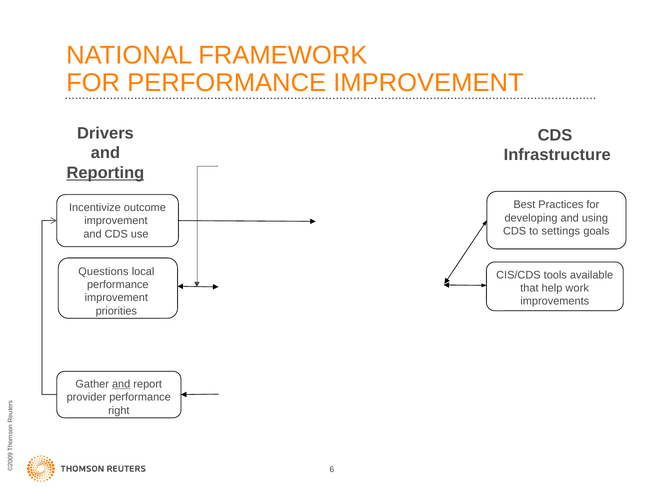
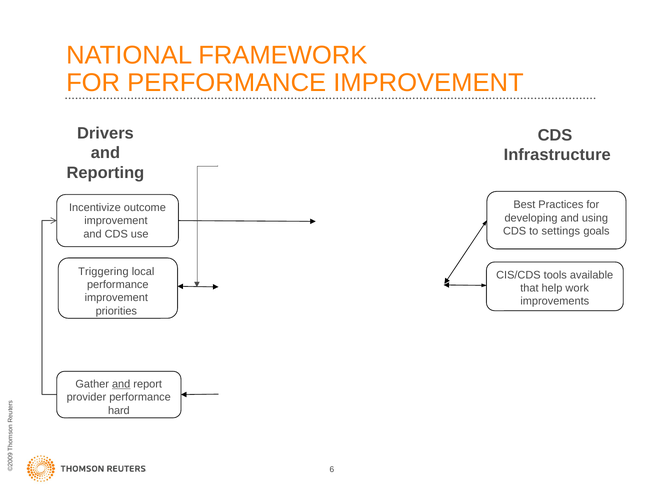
Reporting underline: present -> none
Questions: Questions -> Triggering
right: right -> hard
